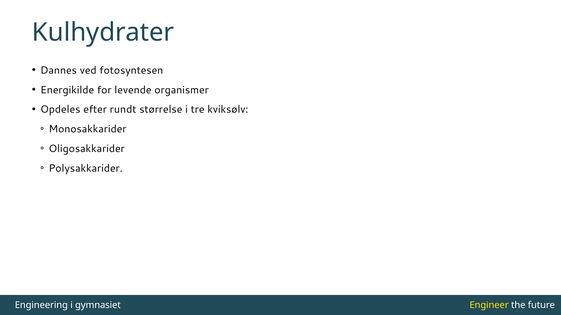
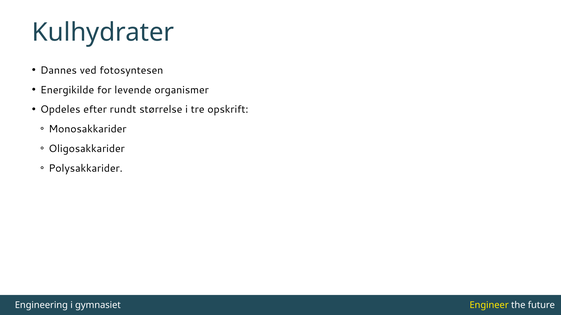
kviksølv: kviksølv -> opskrift
